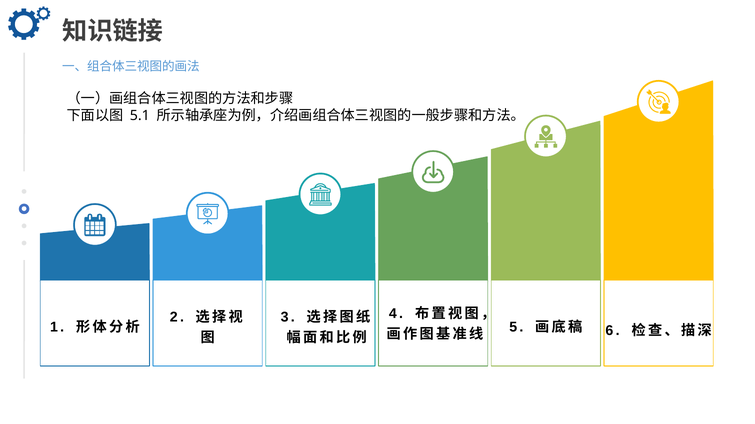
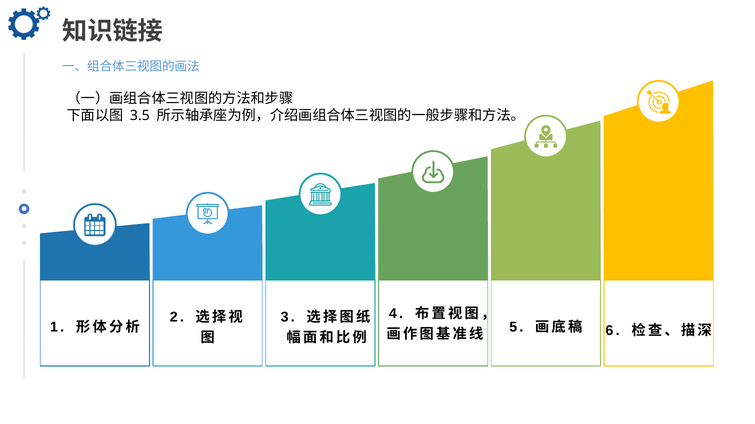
5.1: 5.1 -> 3.5
